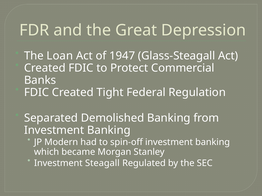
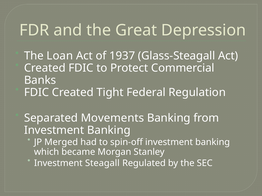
1947: 1947 -> 1937
Demolished: Demolished -> Movements
Modern: Modern -> Merged
